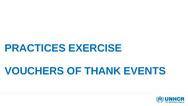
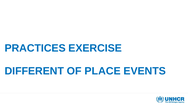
VOUCHERS: VOUCHERS -> DIFFERENT
THANK: THANK -> PLACE
